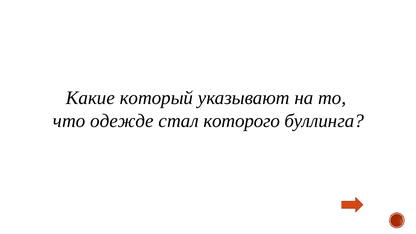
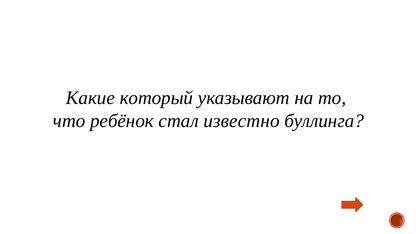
одежде: одежде -> ребёнок
которого: которого -> известно
